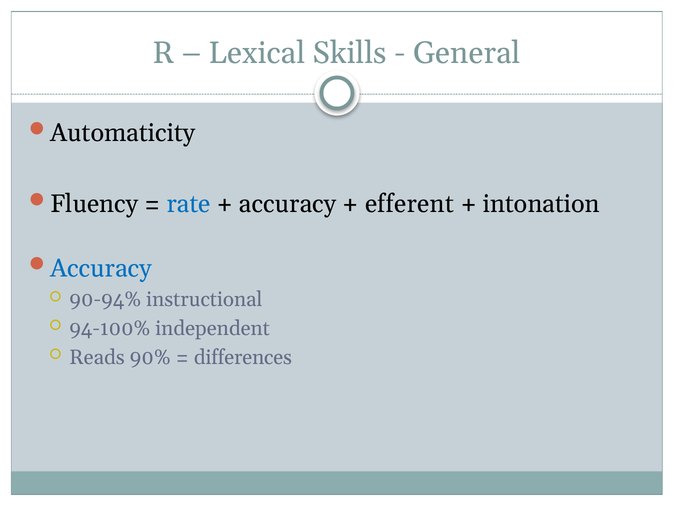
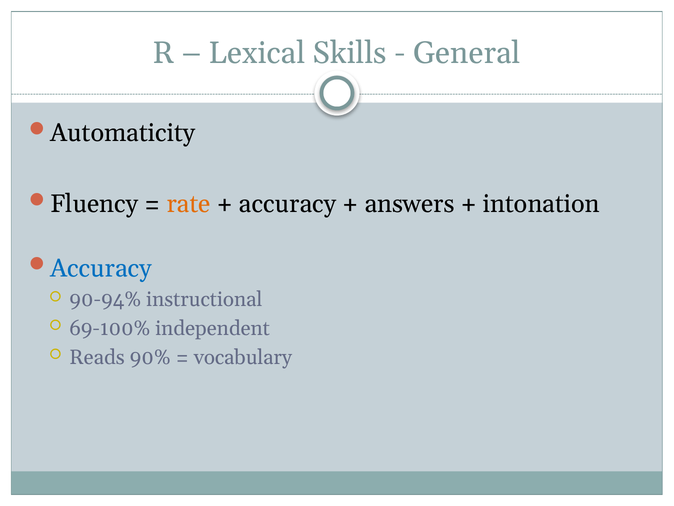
rate colour: blue -> orange
efferent: efferent -> answers
94-100%: 94-100% -> 69-100%
differences: differences -> vocabulary
